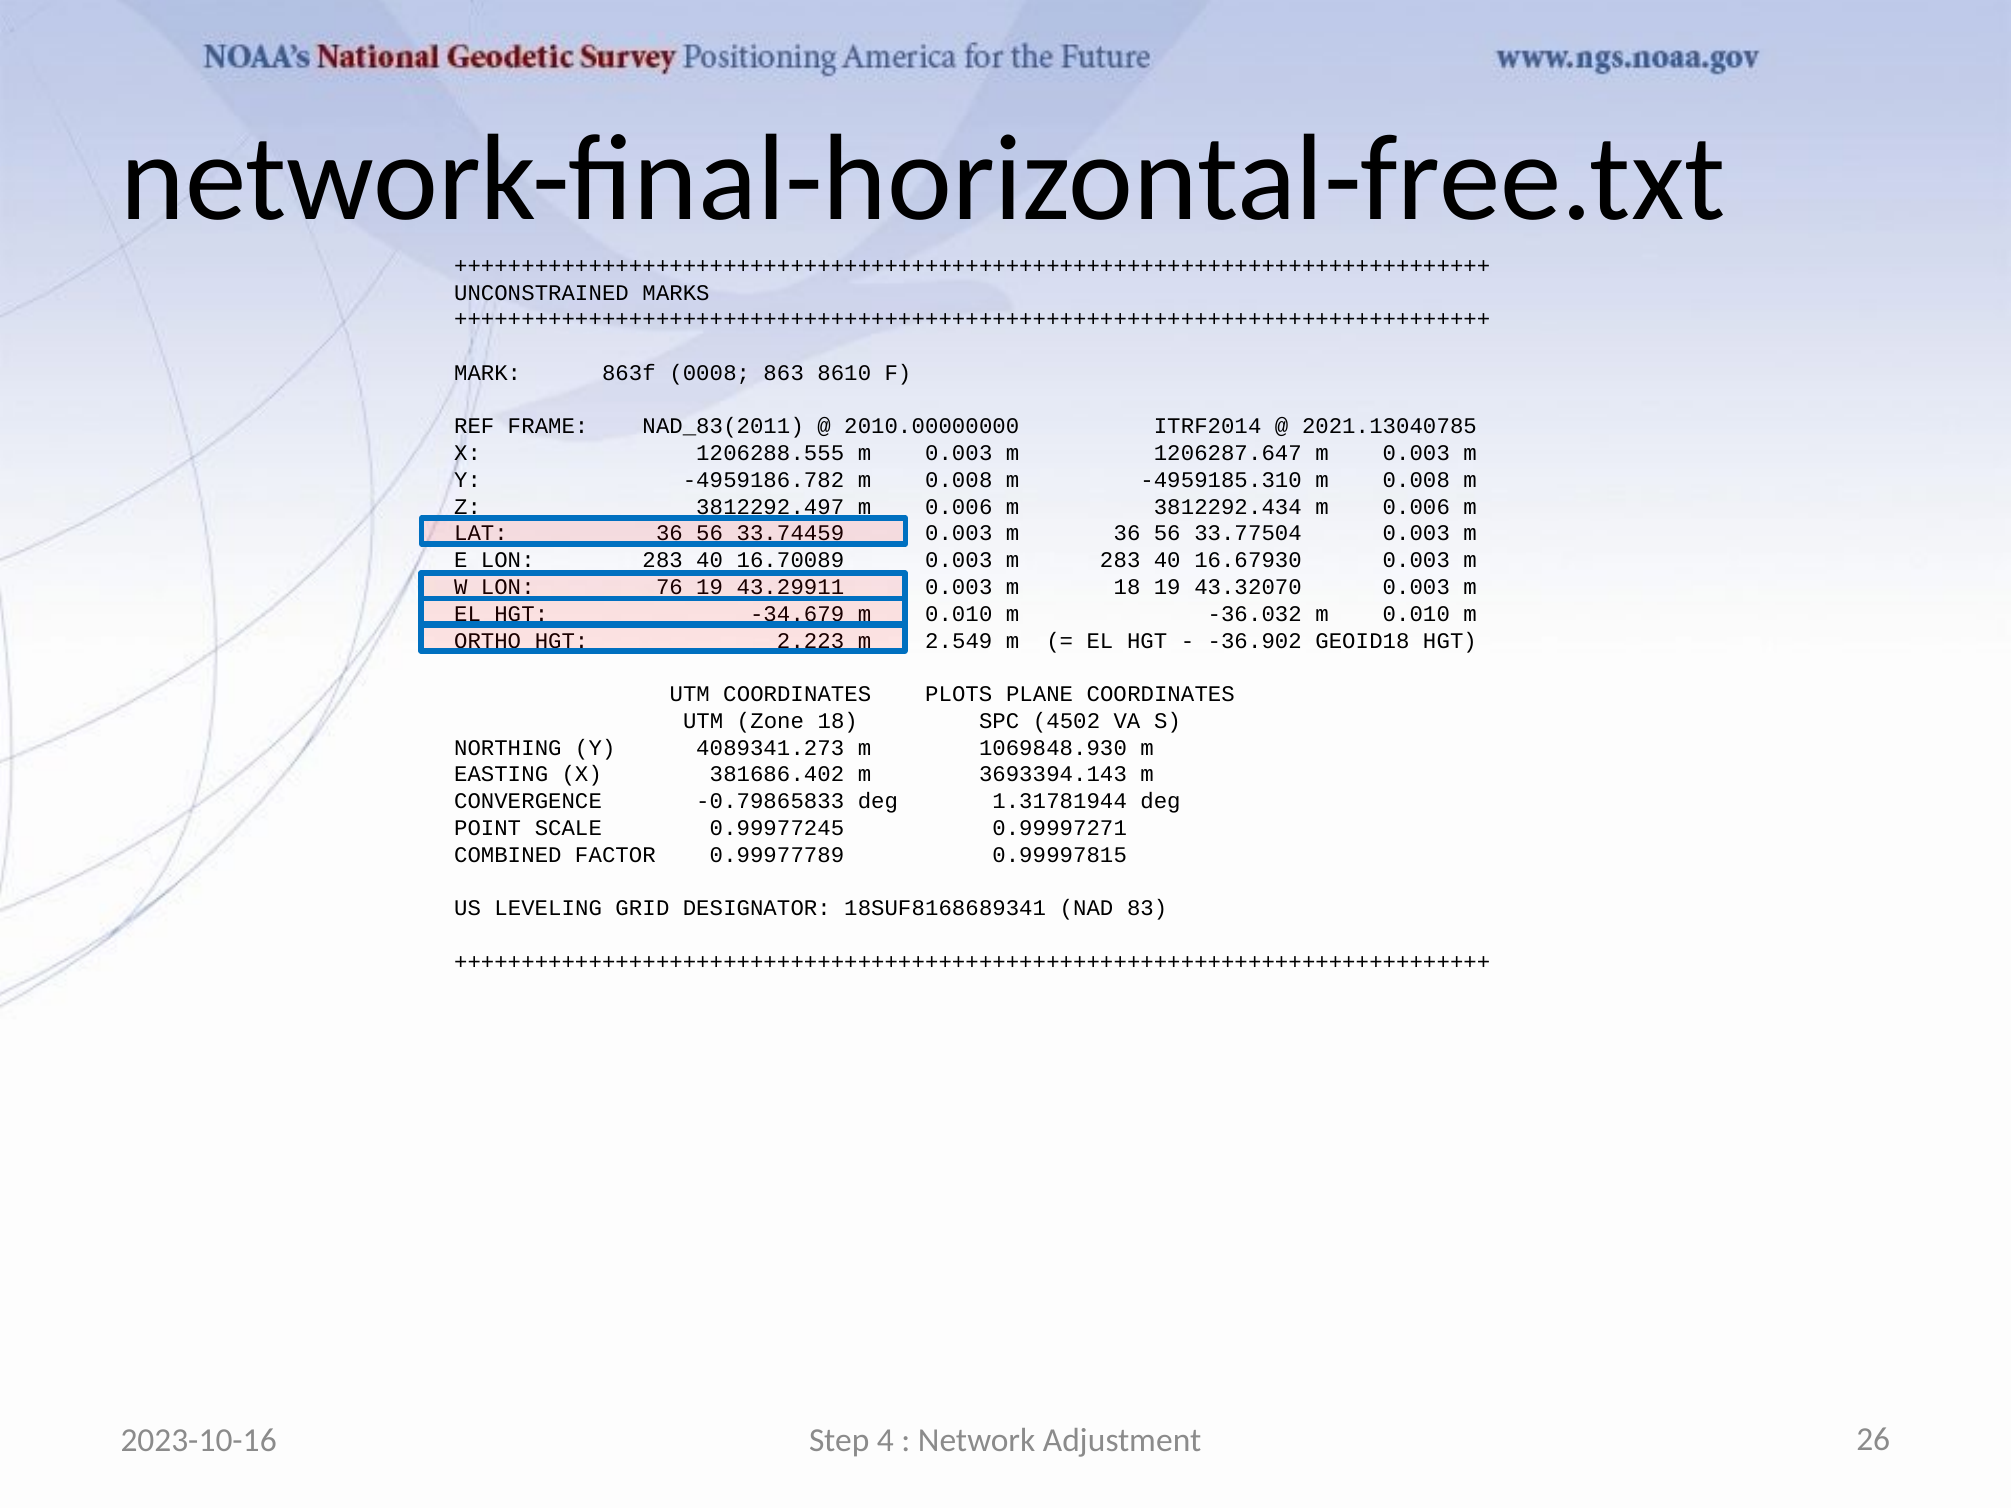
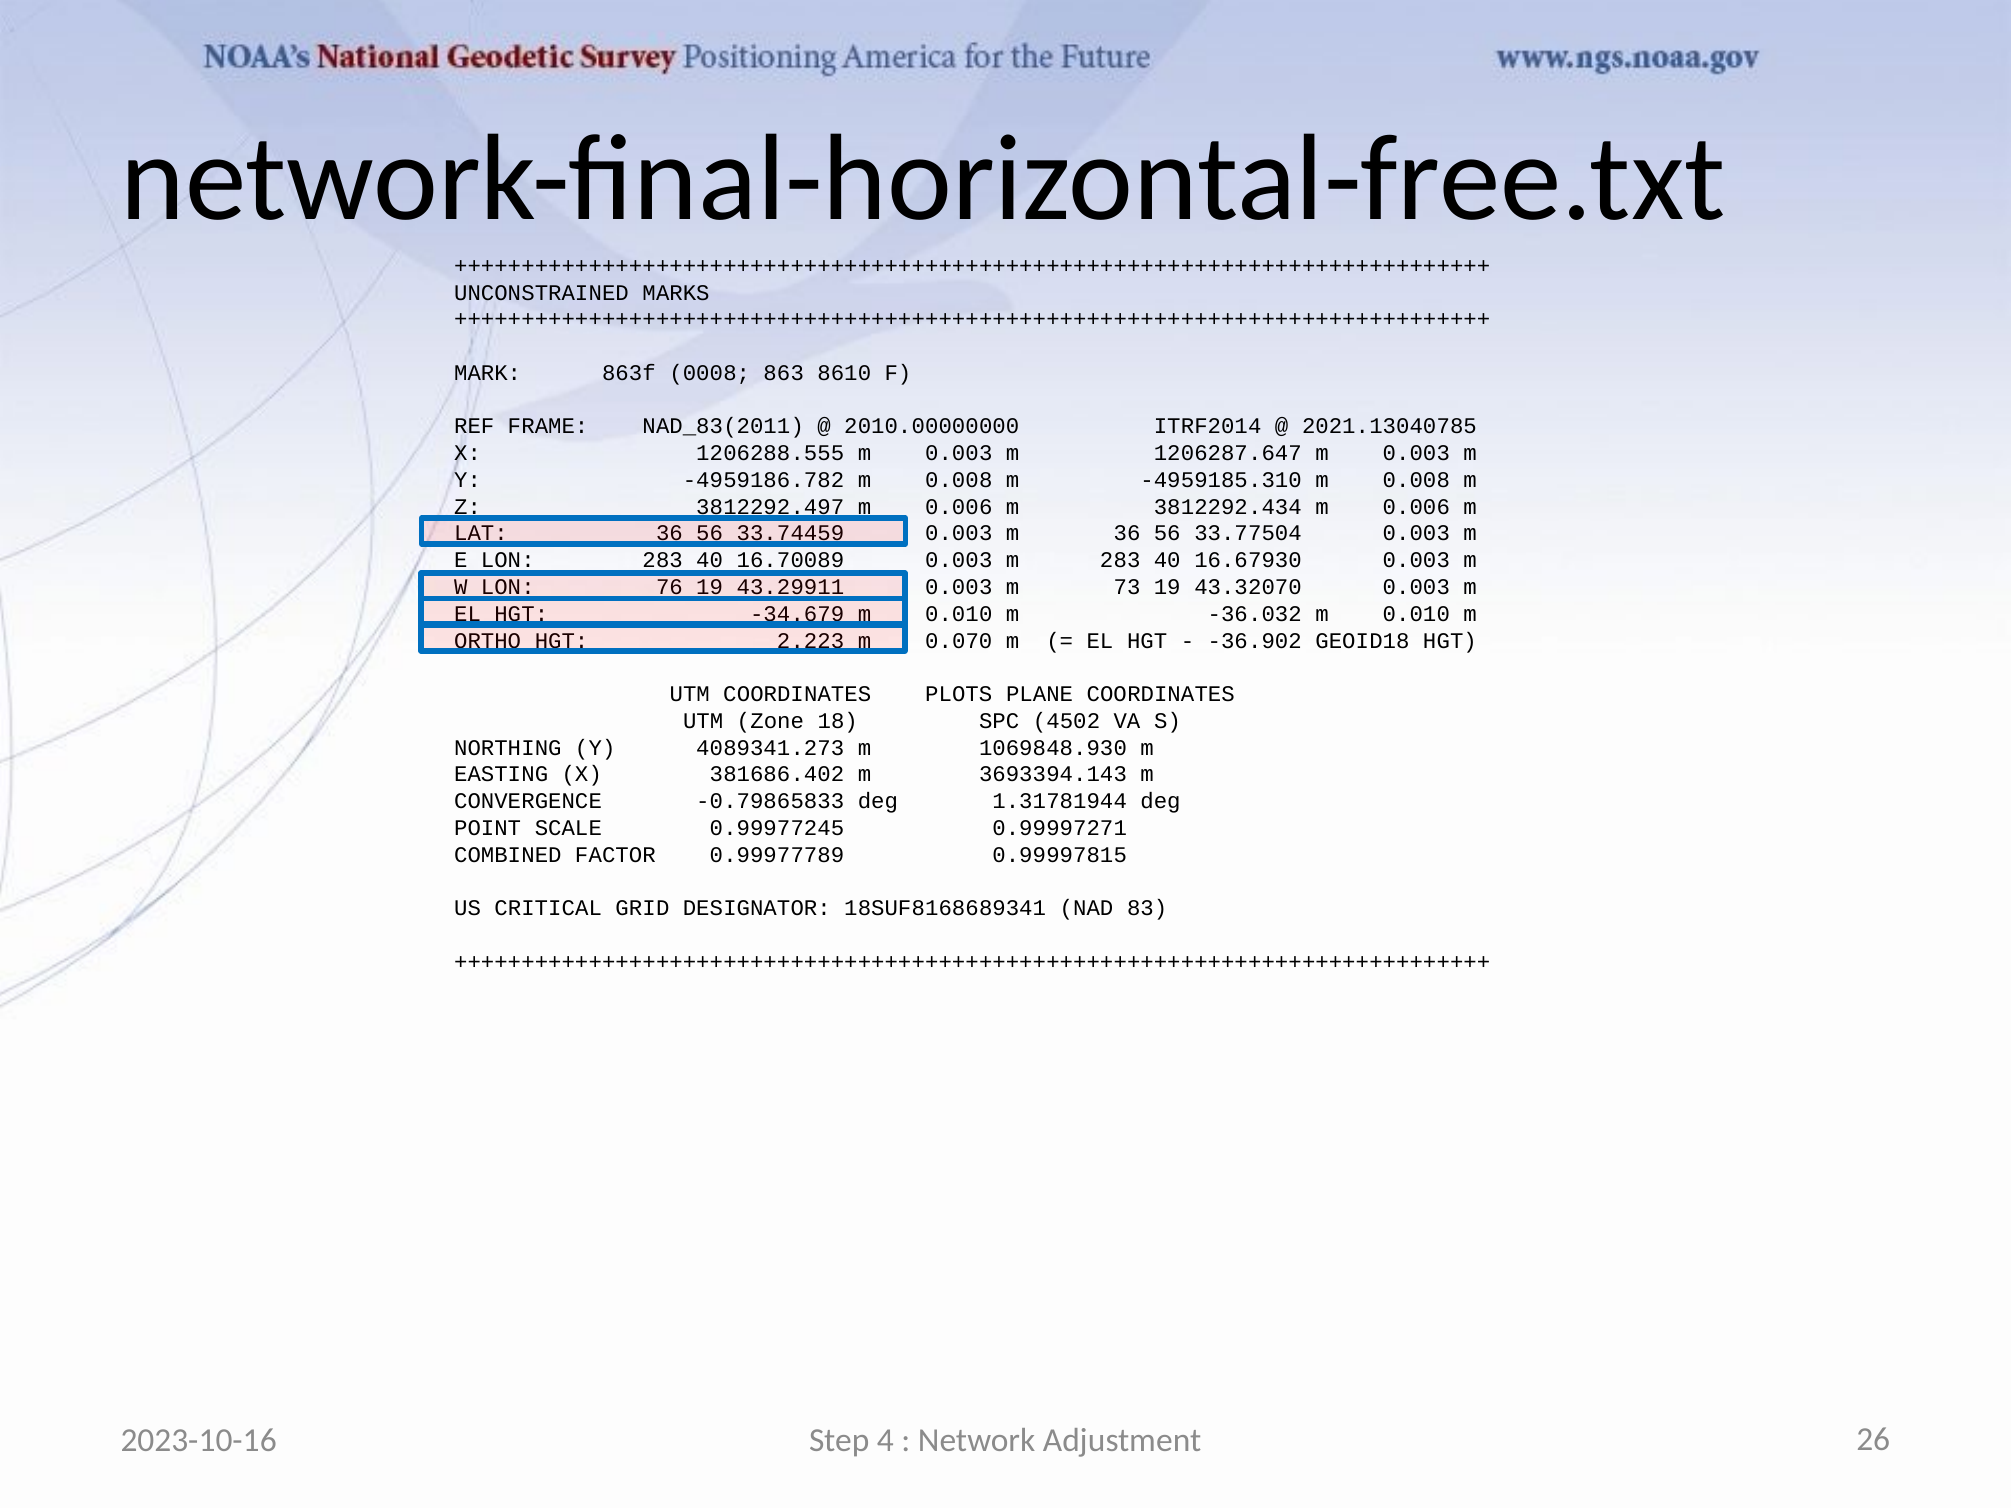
m 18: 18 -> 73
2.549: 2.549 -> 0.070
LEVELING: LEVELING -> CRITICAL
